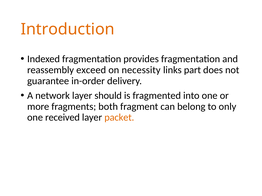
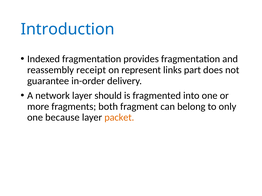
Introduction colour: orange -> blue
exceed: exceed -> receipt
necessity: necessity -> represent
received: received -> because
